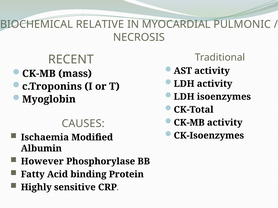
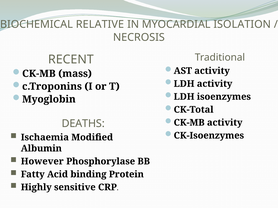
PULMONIC: PULMONIC -> ISOLATION
CAUSES: CAUSES -> DEATHS
